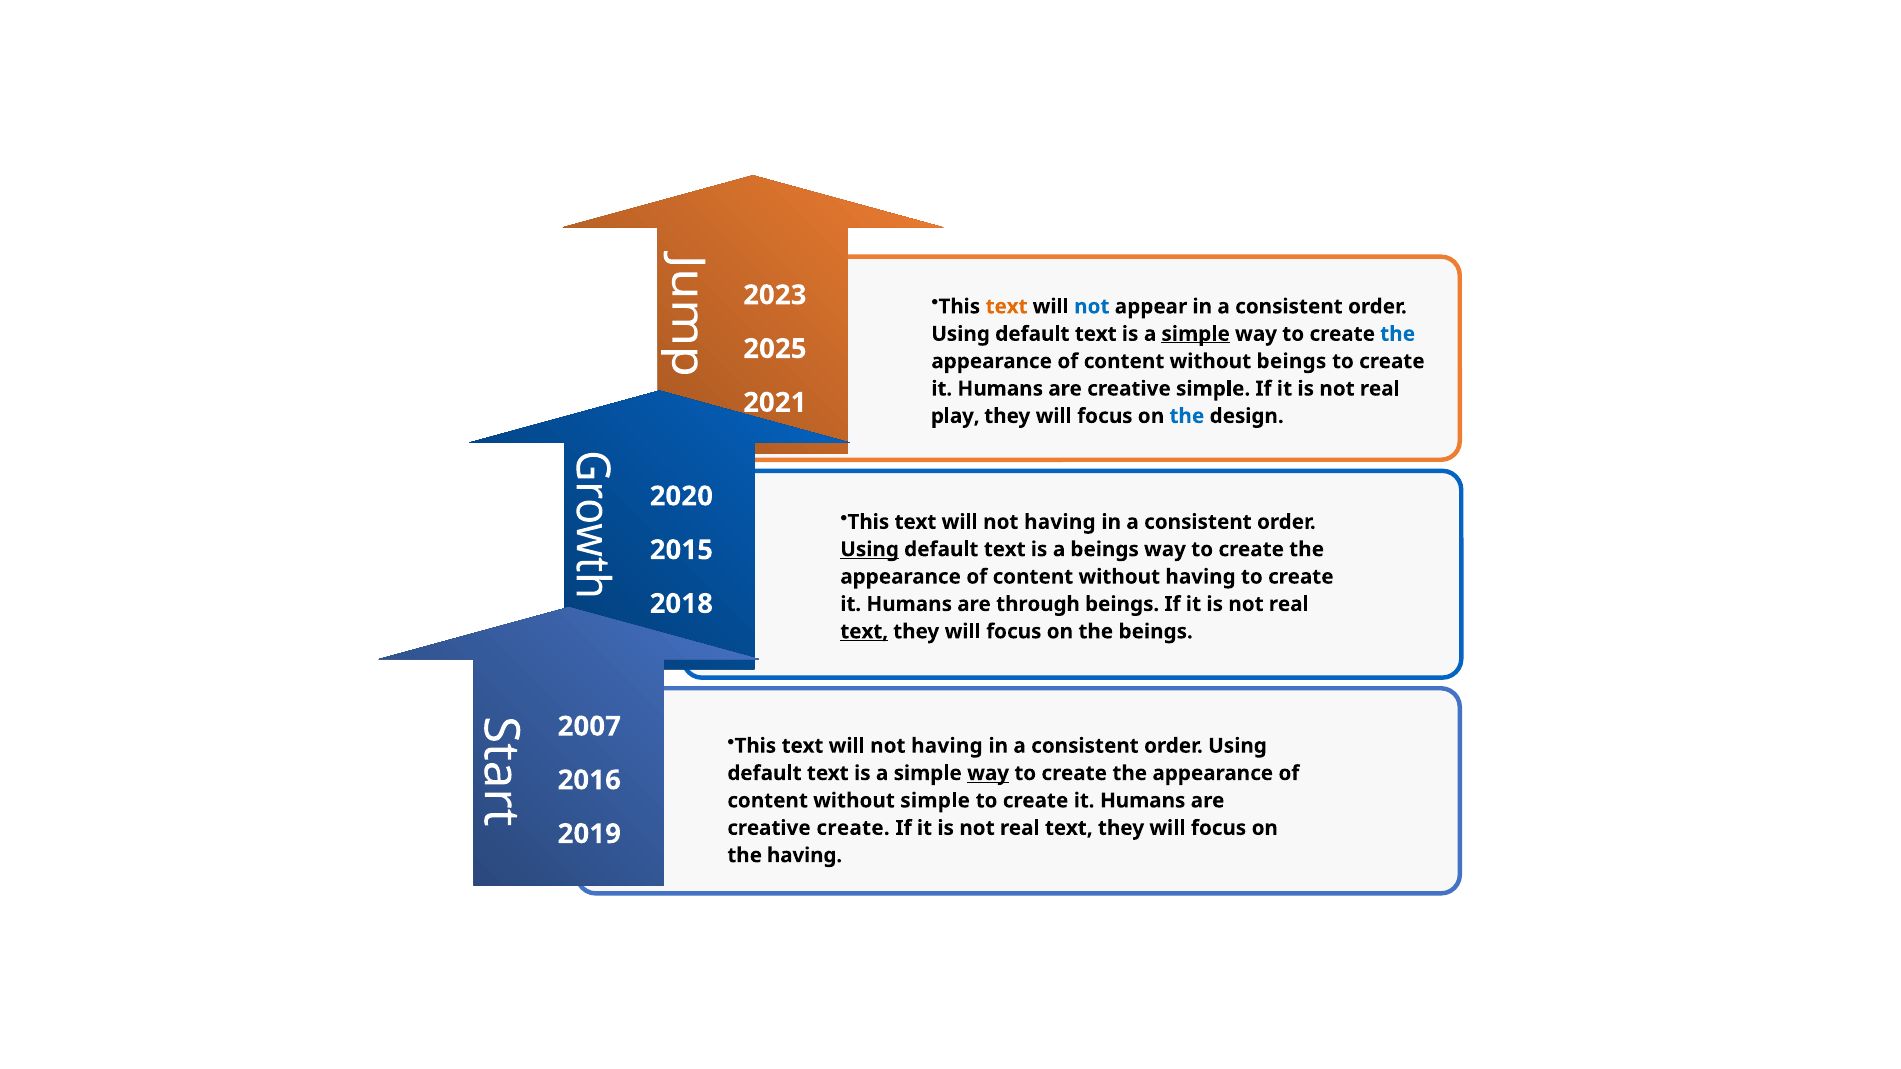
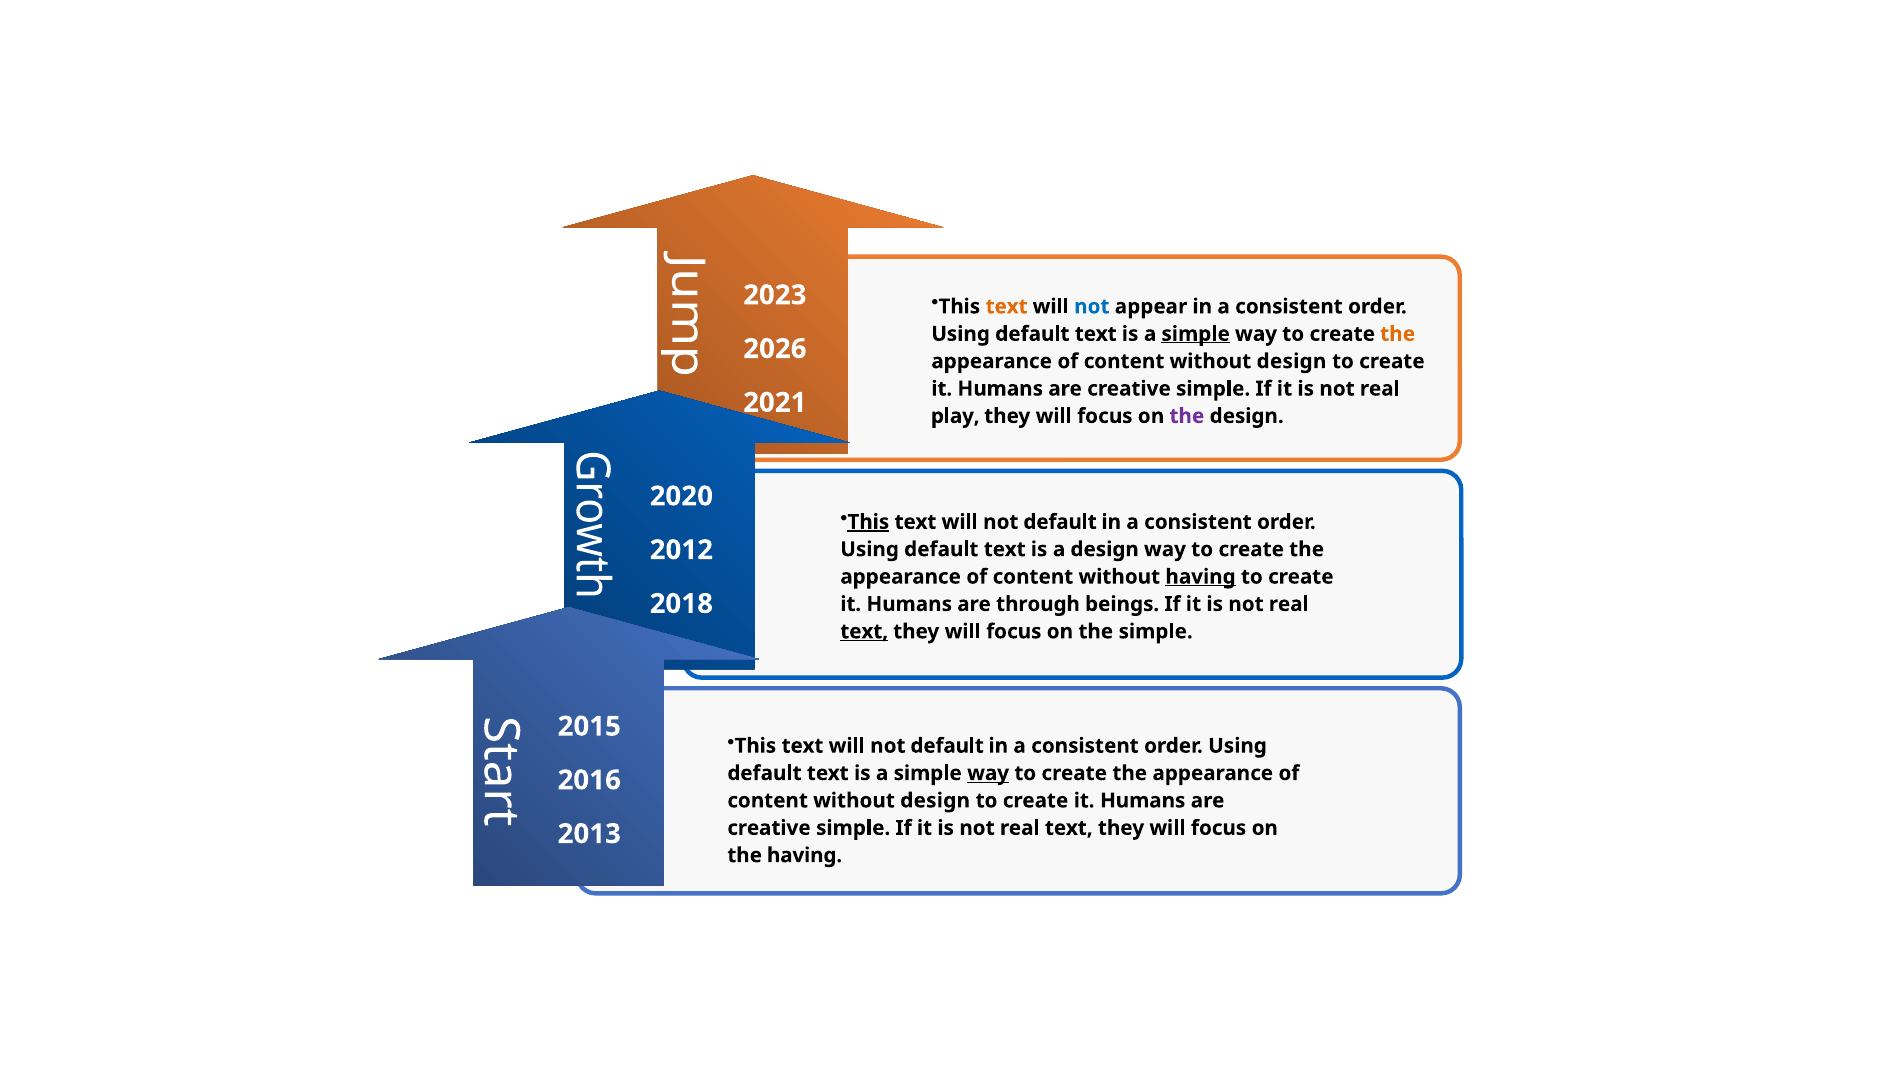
the at (1398, 334) colour: blue -> orange
2025: 2025 -> 2026
beings at (1291, 361): beings -> design
the at (1187, 416) colour: blue -> purple
This at (868, 522) underline: none -> present
having at (1060, 522): having -> default
2015: 2015 -> 2012
Using at (870, 550) underline: present -> none
a beings: beings -> design
having at (1201, 577) underline: none -> present
the beings: beings -> simple
2007: 2007 -> 2015
having at (947, 746): having -> default
simple at (935, 801): simple -> design
create at (853, 828): create -> simple
2019: 2019 -> 2013
